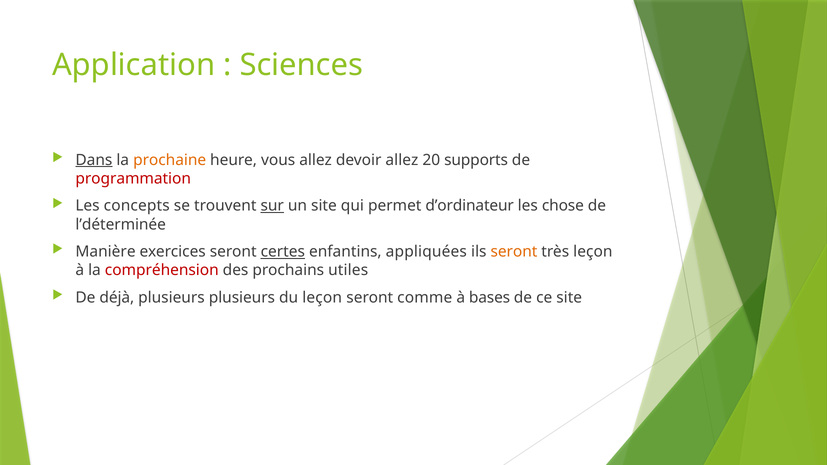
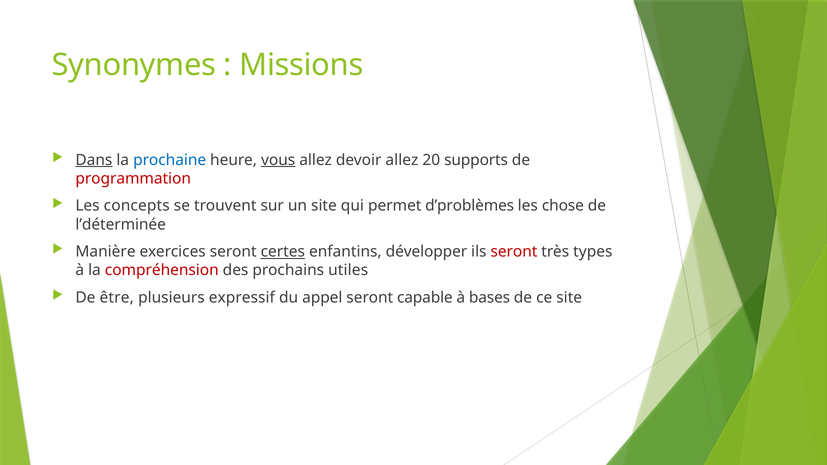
Application: Application -> Synonymes
Sciences: Sciences -> Missions
prochaine colour: orange -> blue
vous underline: none -> present
sur underline: present -> none
d’ordinateur: d’ordinateur -> d’problèmes
appliquées: appliquées -> développer
seront at (514, 252) colour: orange -> red
très leçon: leçon -> types
déjà: déjà -> être
plusieurs plusieurs: plusieurs -> expressif
du leçon: leçon -> appel
comme: comme -> capable
